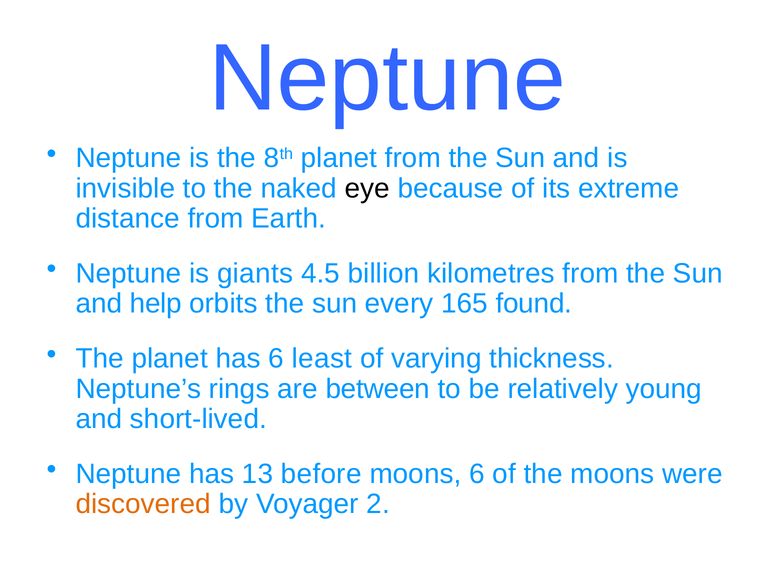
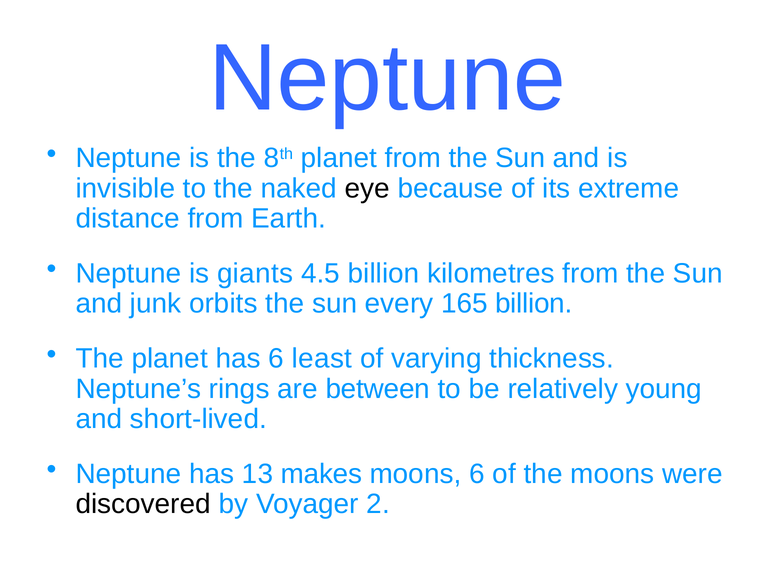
help: help -> junk
165 found: found -> billion
before: before -> makes
discovered colour: orange -> black
